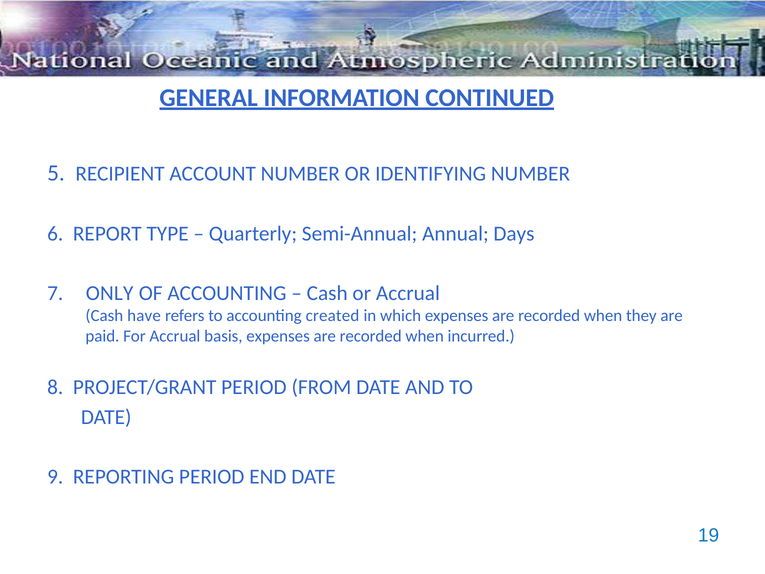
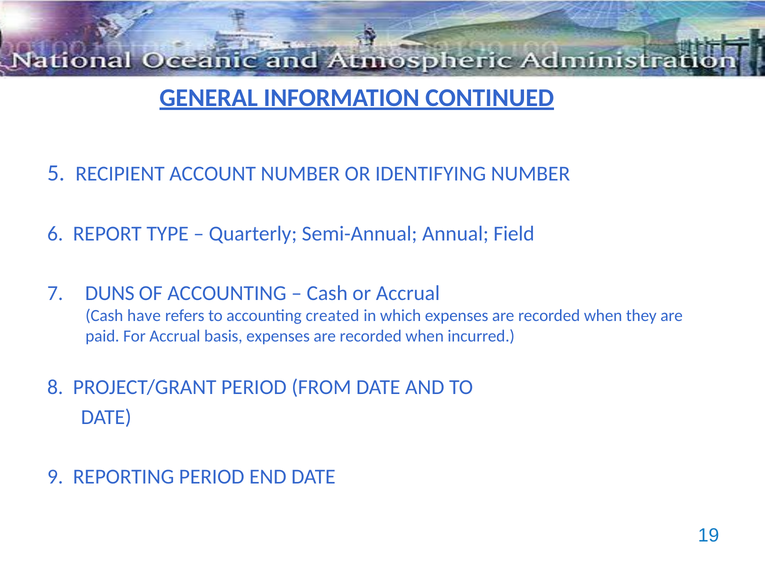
Days: Days -> Field
ONLY: ONLY -> DUNS
